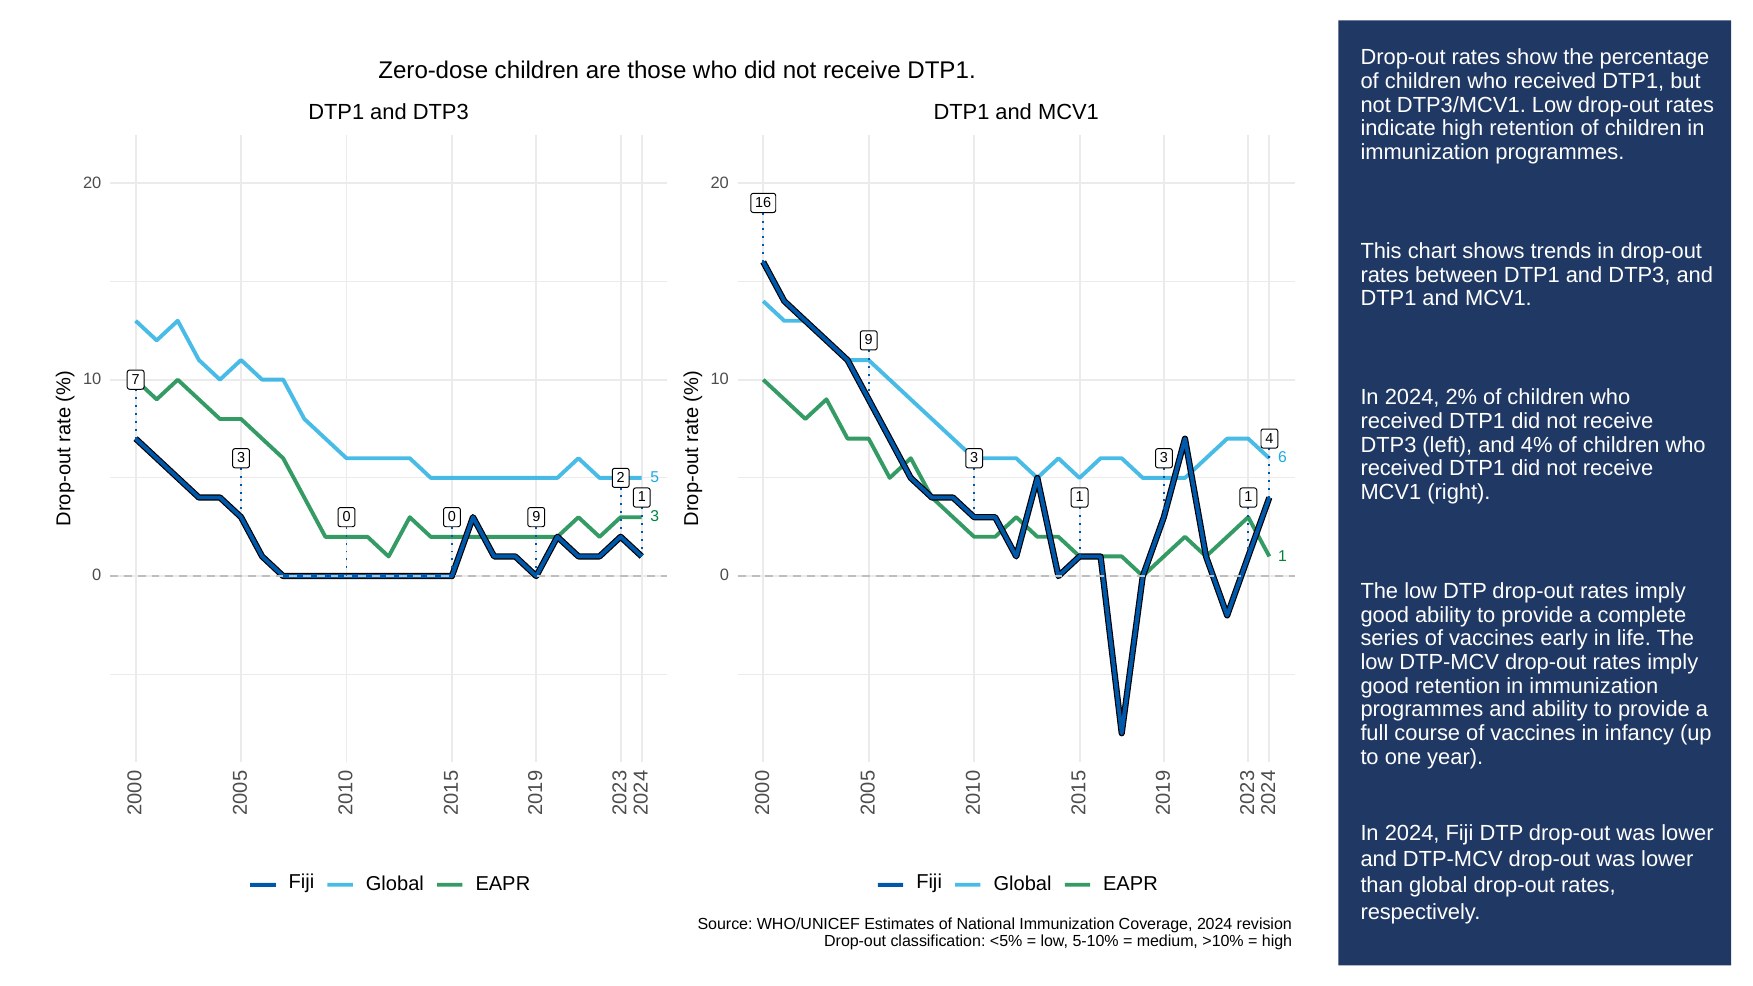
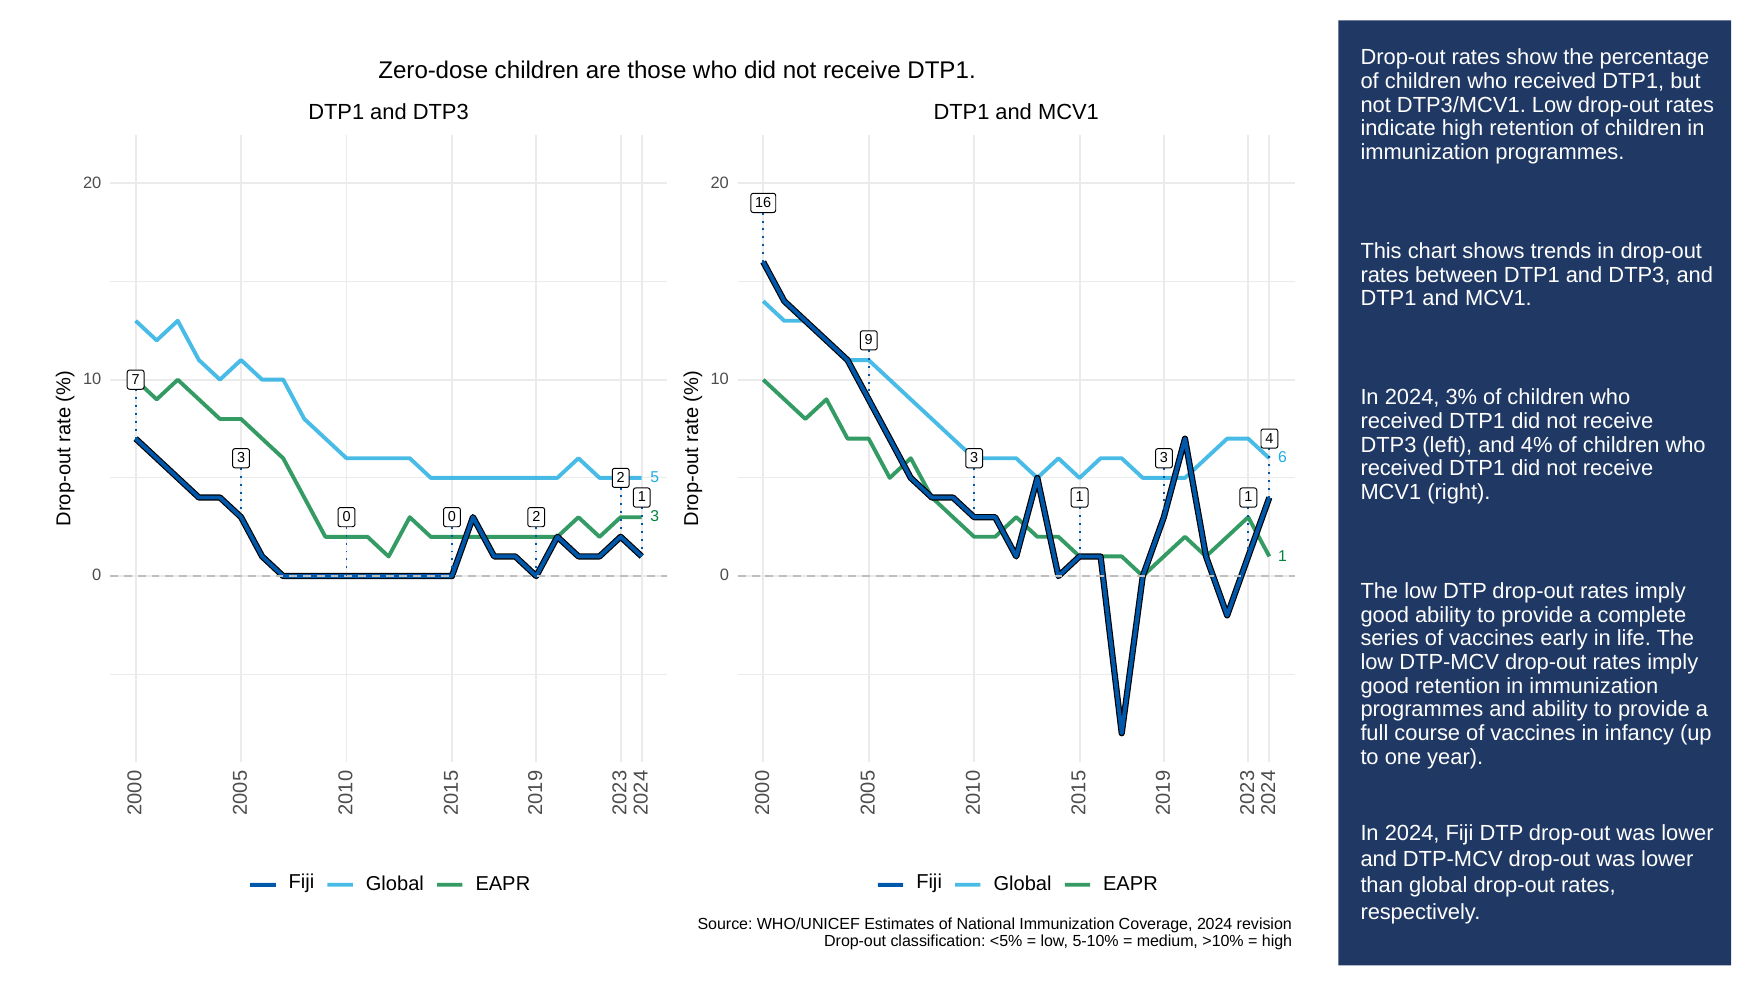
2%: 2% -> 3%
9 at (536, 517): 9 -> 2
